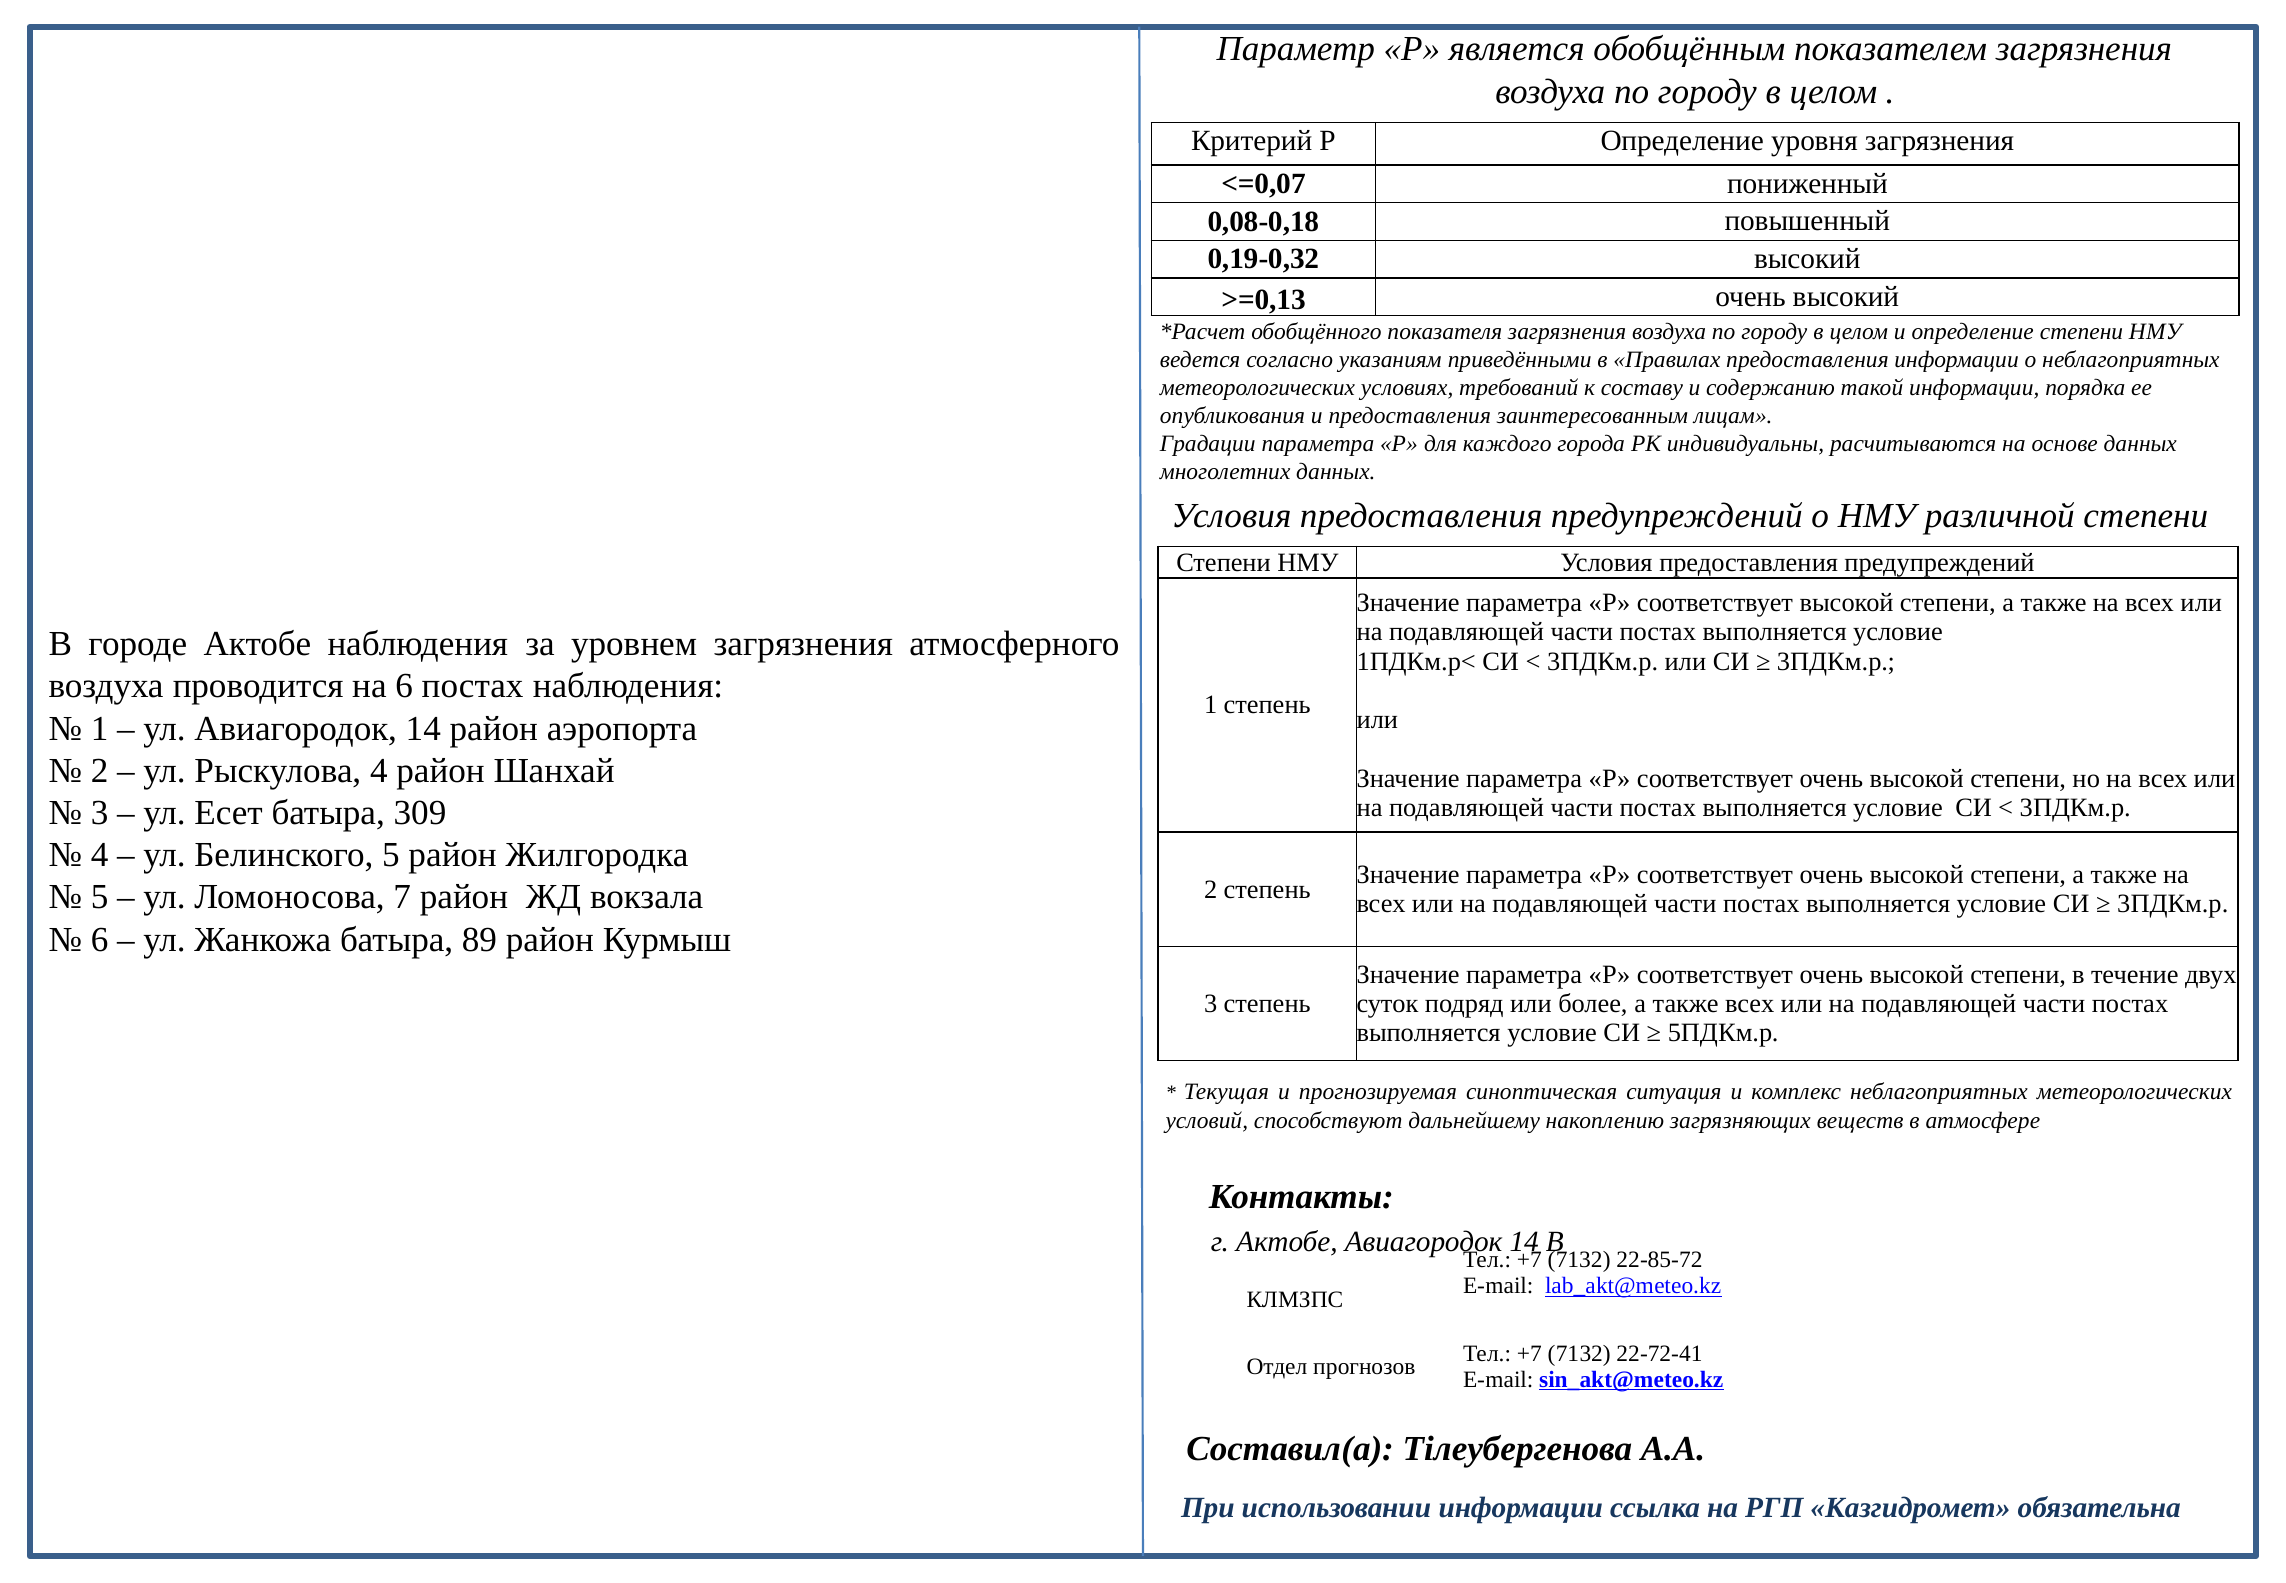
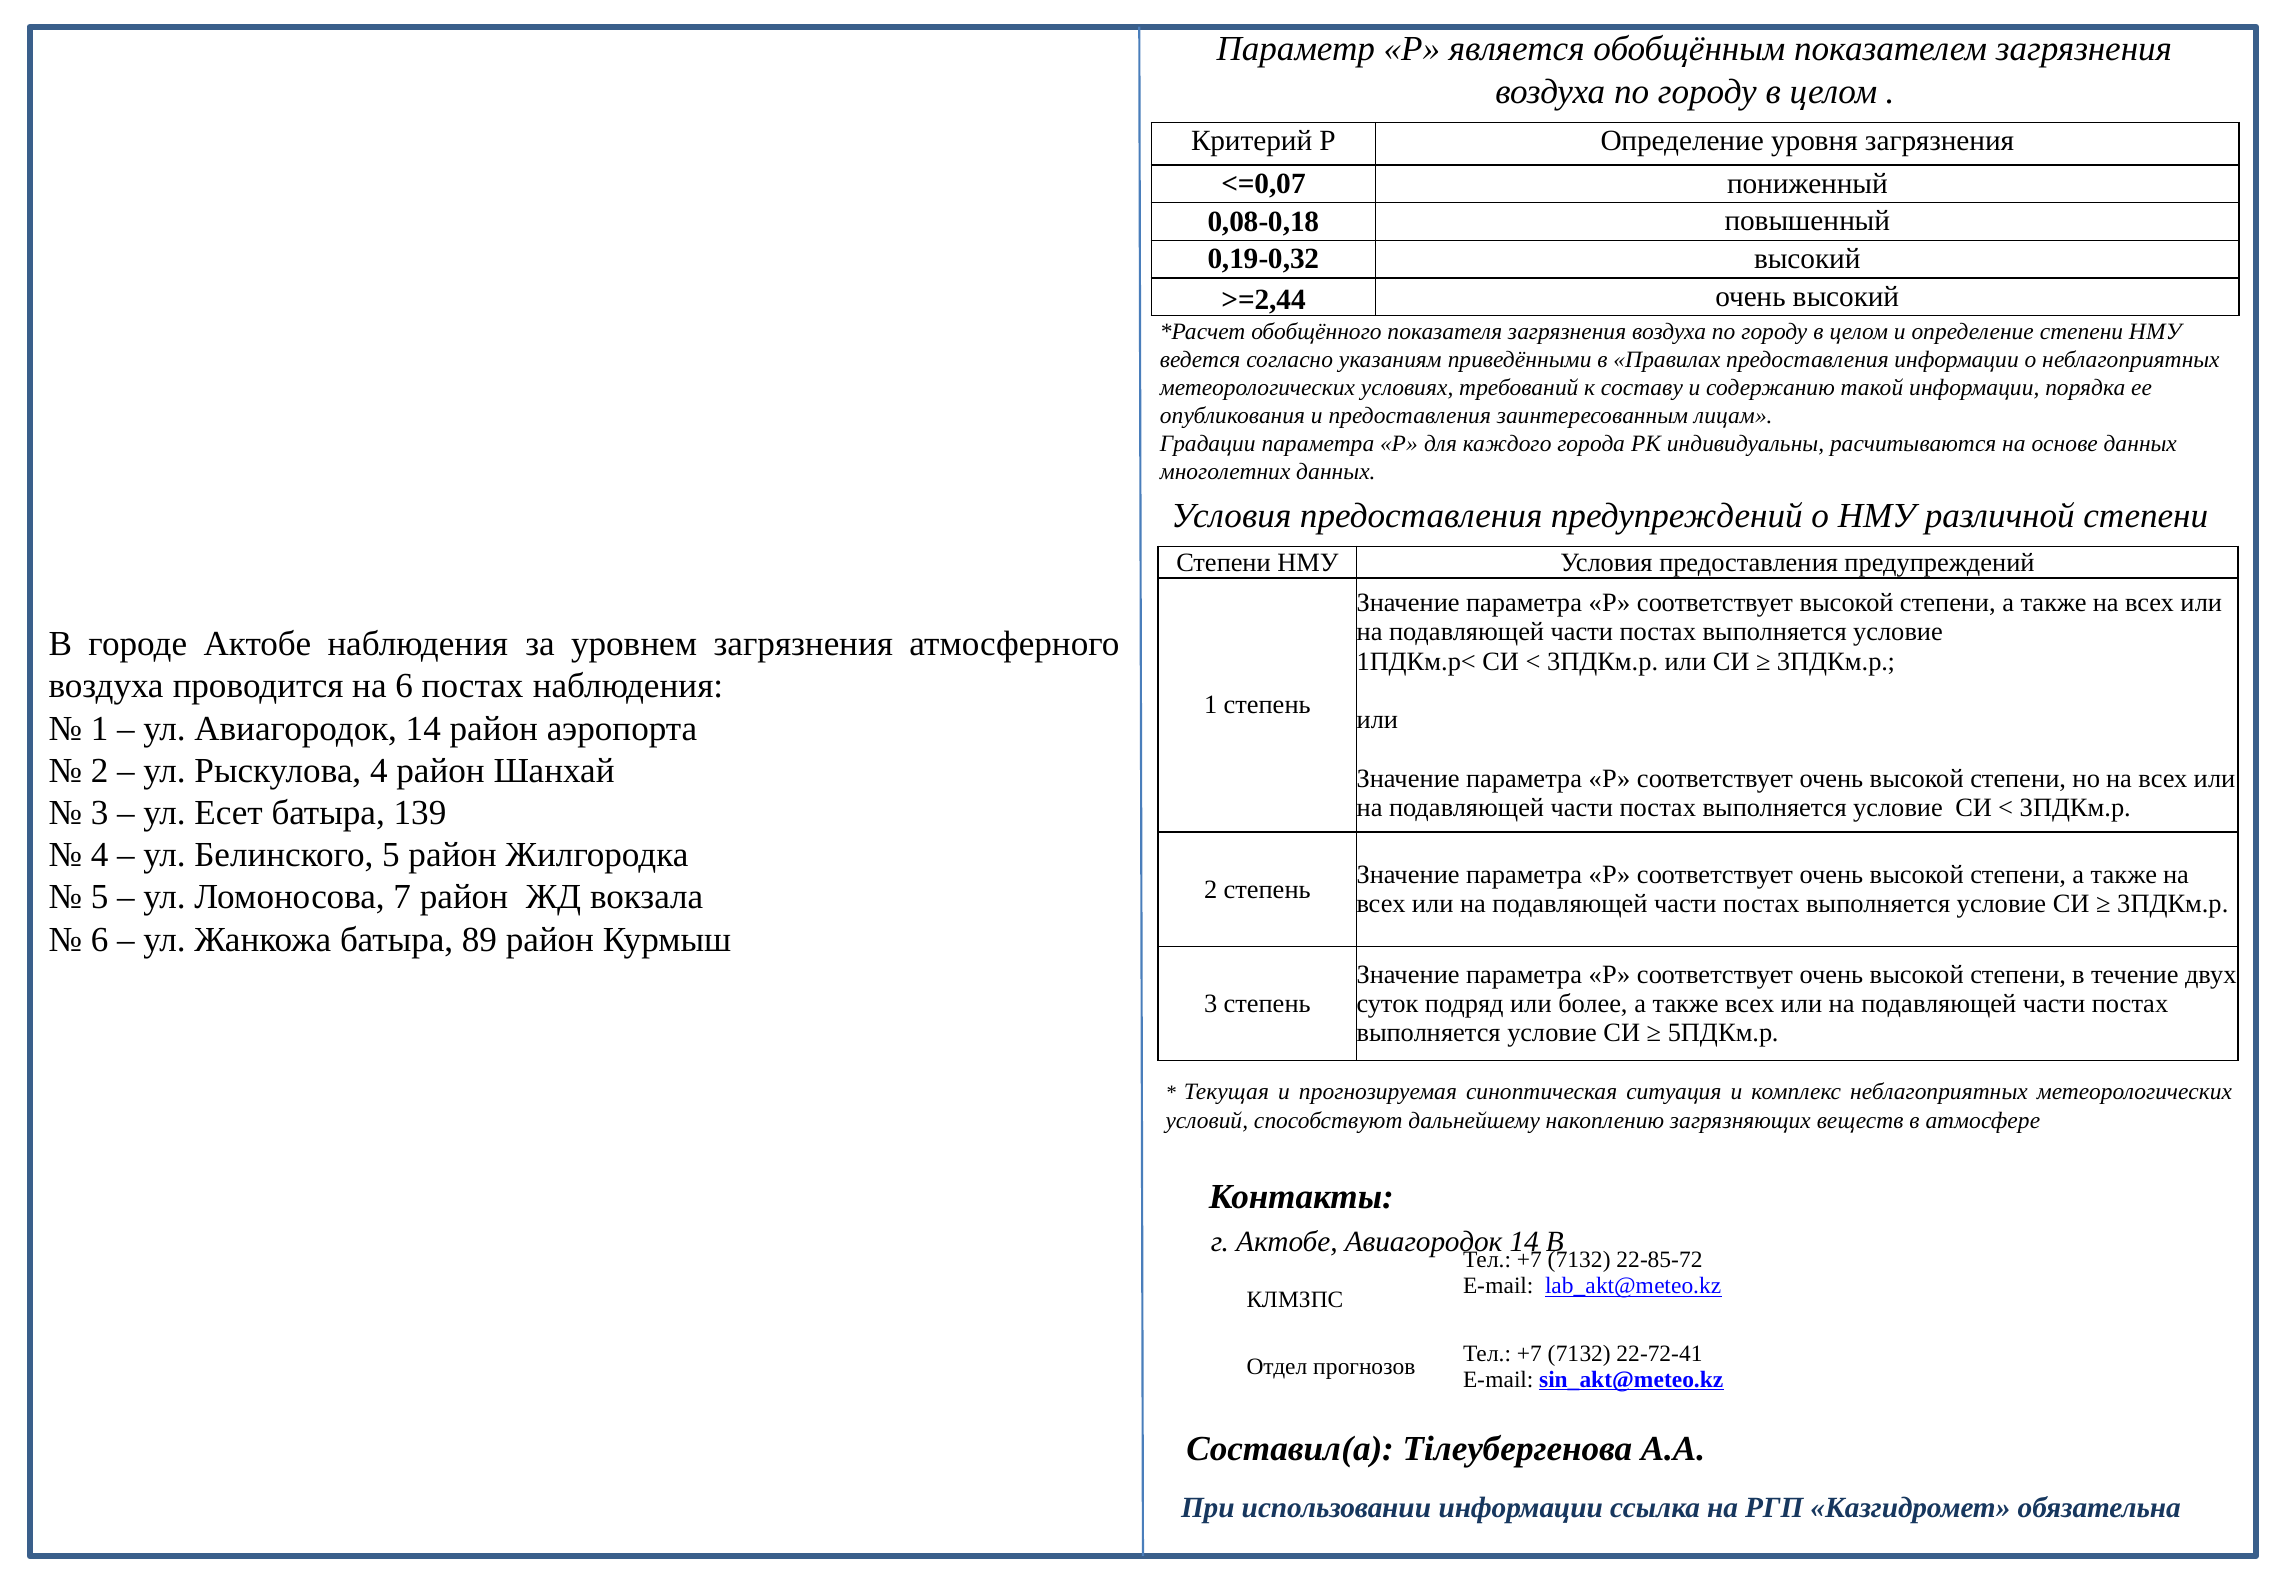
>=0,13: >=0,13 -> >=2,44
309: 309 -> 139
